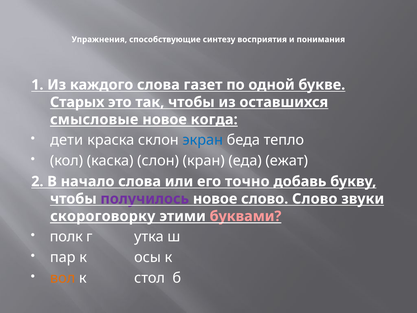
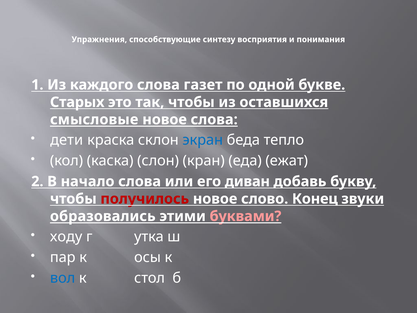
новое когда: когда -> слова
точно: точно -> диван
получилось colour: purple -> red
слово Слово: Слово -> Конец
скороговорку: скороговорку -> образовались
полк: полк -> ходу
вол colour: orange -> blue
